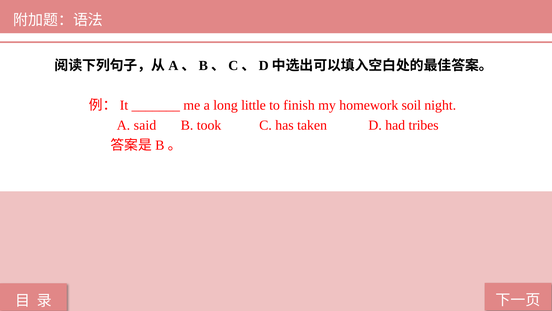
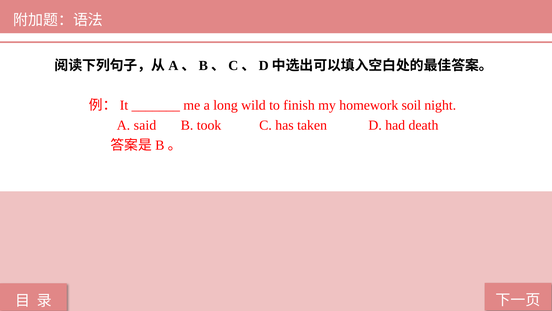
little: little -> wild
tribes: tribes -> death
